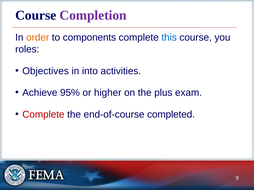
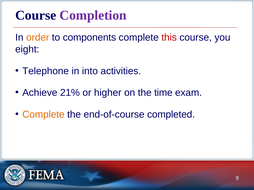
this colour: blue -> red
roles: roles -> eight
Objectives: Objectives -> Telephone
95%: 95% -> 21%
plus: plus -> time
Complete at (43, 115) colour: red -> orange
